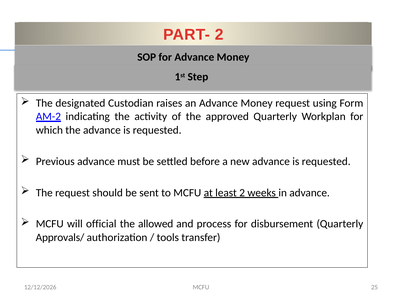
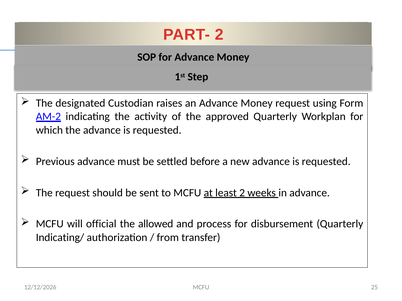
Approvals/: Approvals/ -> Indicating/
tools: tools -> from
